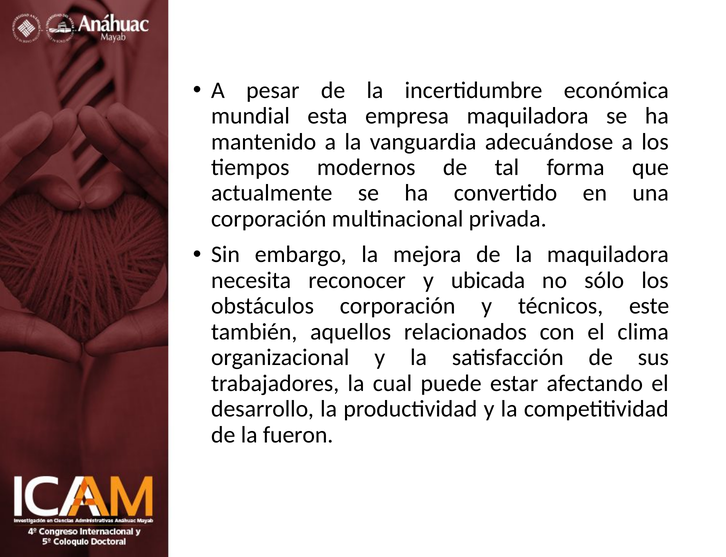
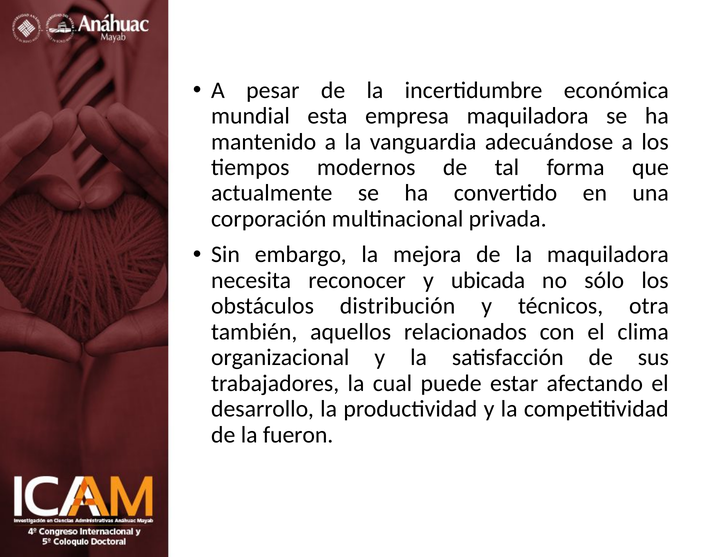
obstáculos corporación: corporación -> distribución
este: este -> otra
